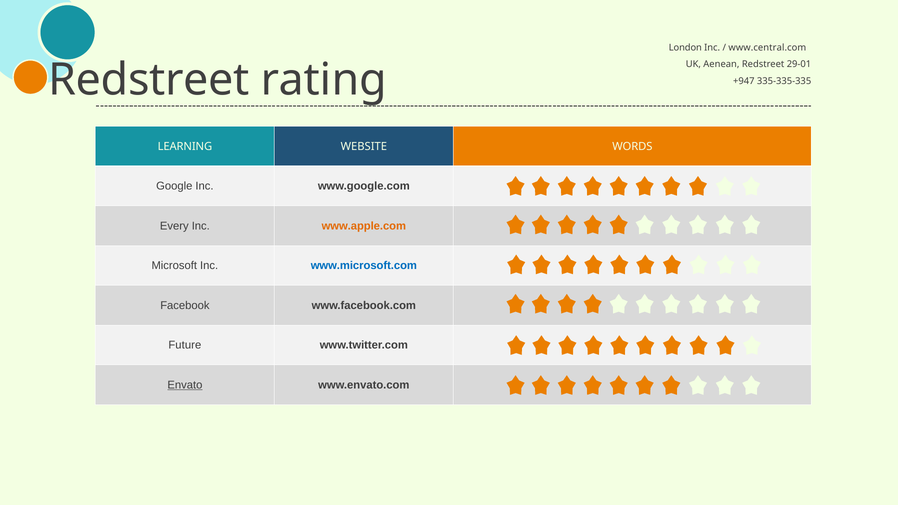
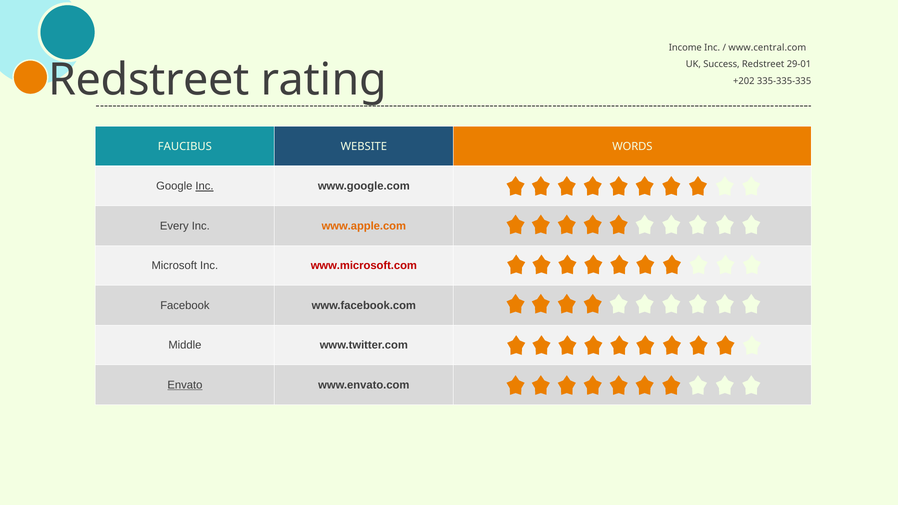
London: London -> Income
Aenean: Aenean -> Success
+947: +947 -> +202
LEARNING: LEARNING -> FAUCIBUS
Inc at (205, 186) underline: none -> present
www.microsoft.com colour: blue -> red
Future: Future -> Middle
